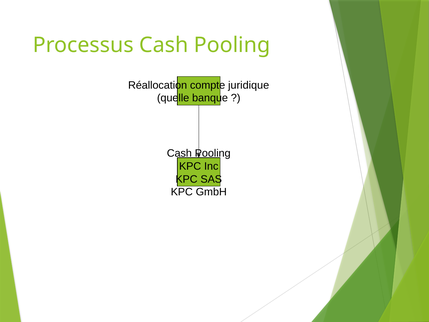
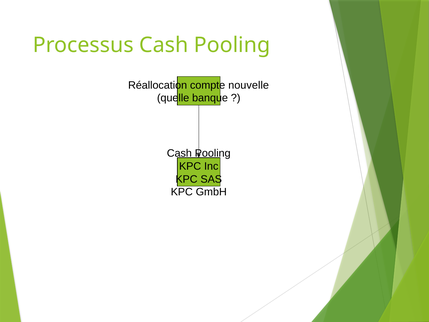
juridique: juridique -> nouvelle
